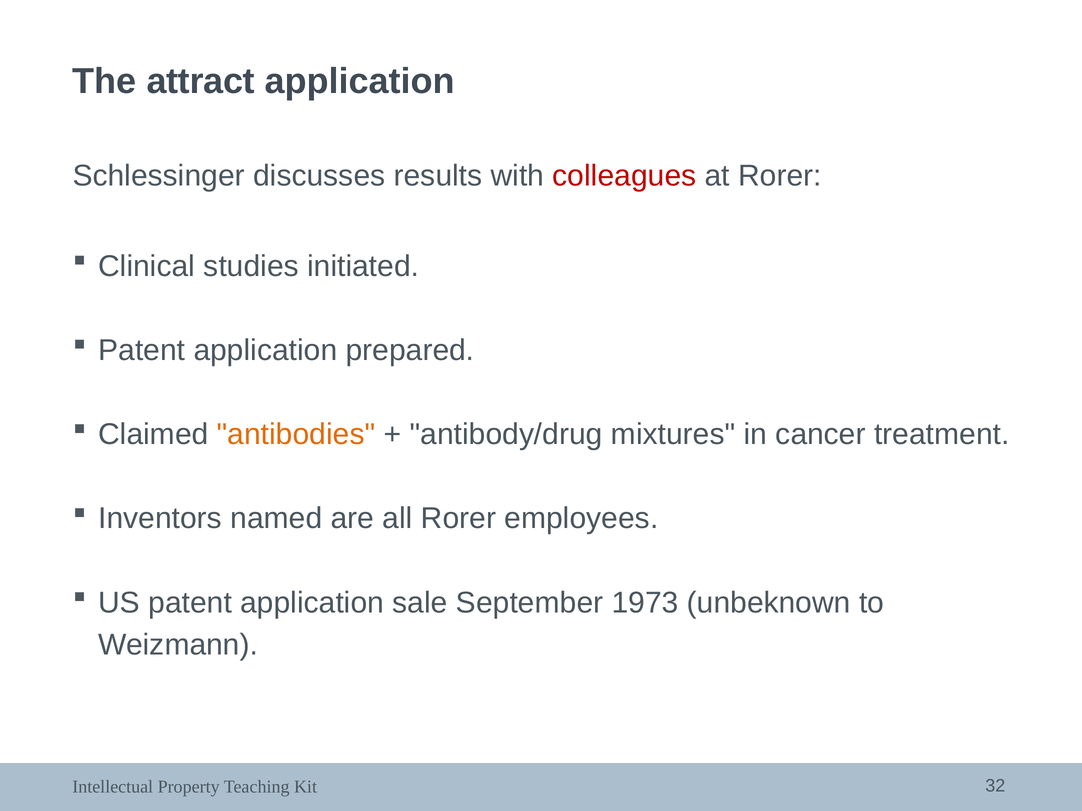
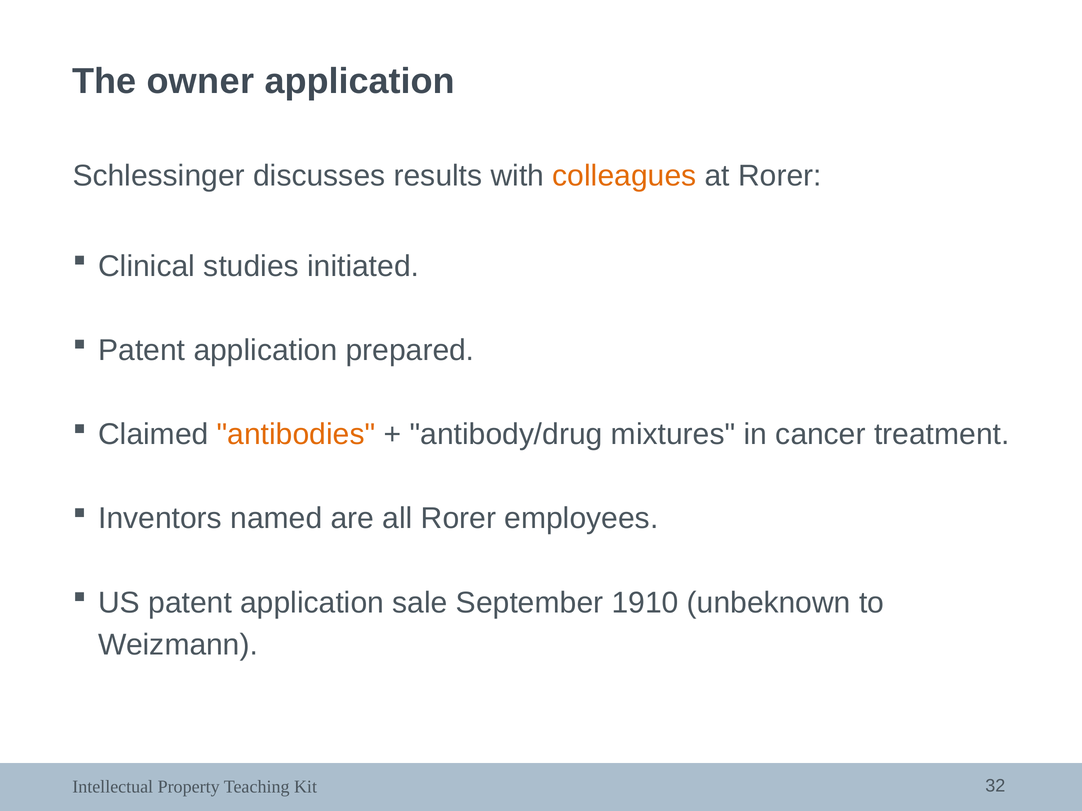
attract: attract -> owner
colleagues colour: red -> orange
1973: 1973 -> 1910
